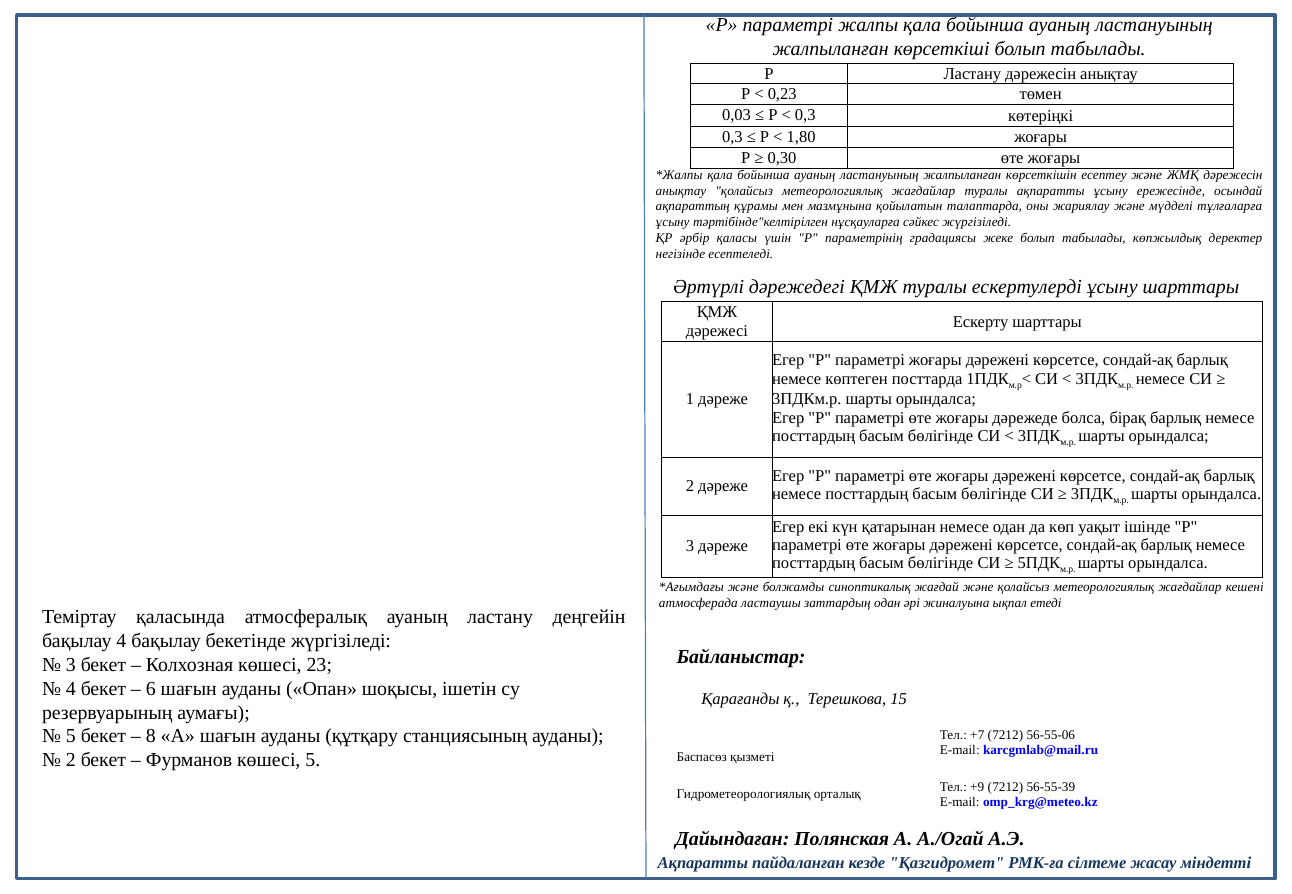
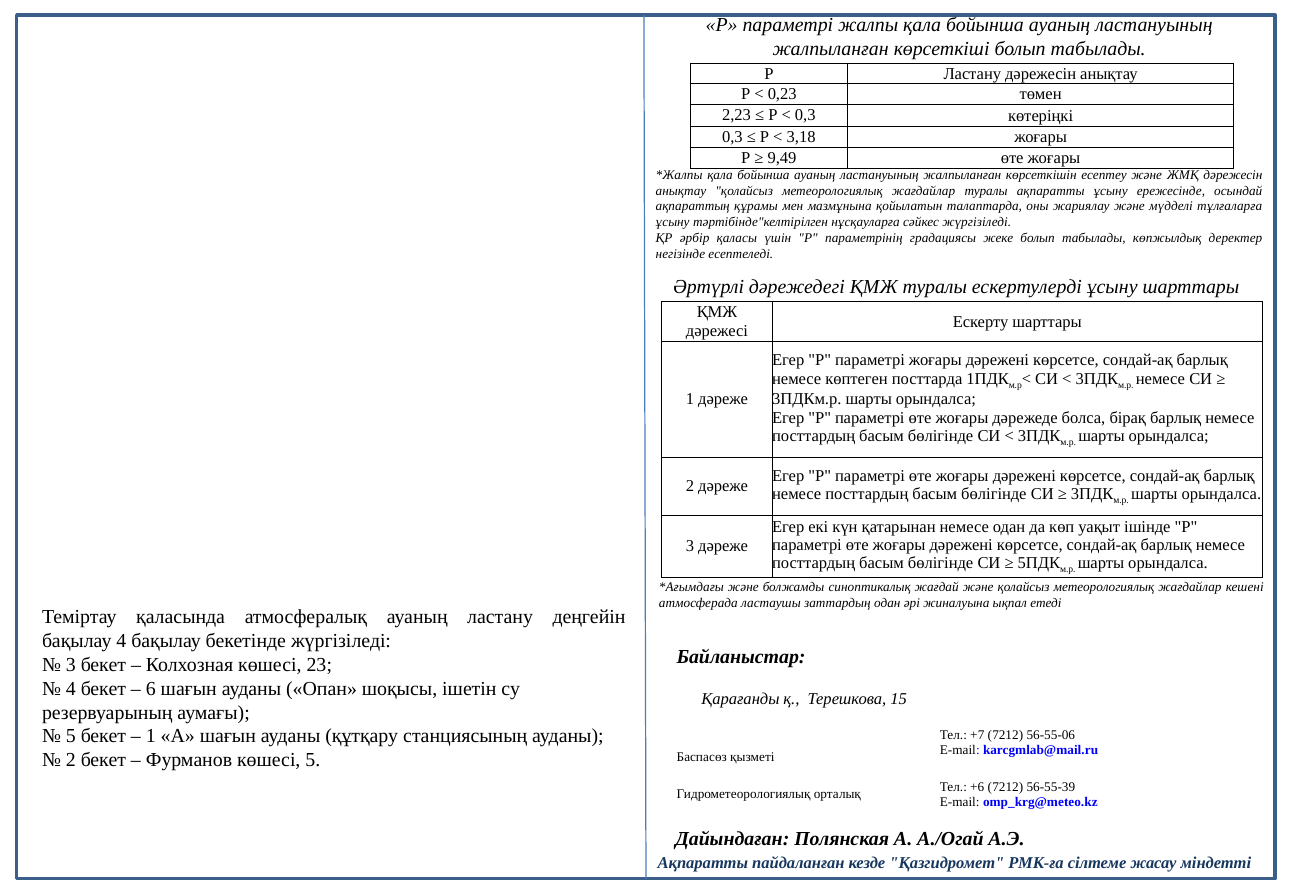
0,03: 0,03 -> 2,23
1,80: 1,80 -> 3,18
0,30: 0,30 -> 9,49
8 at (151, 737): 8 -> 1
+9: +9 -> +6
